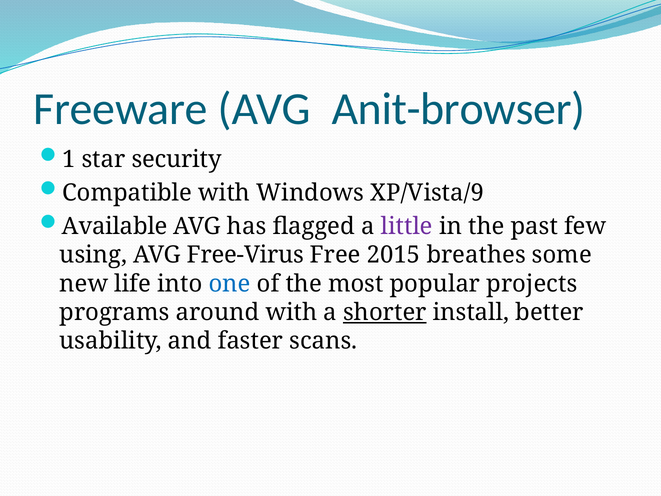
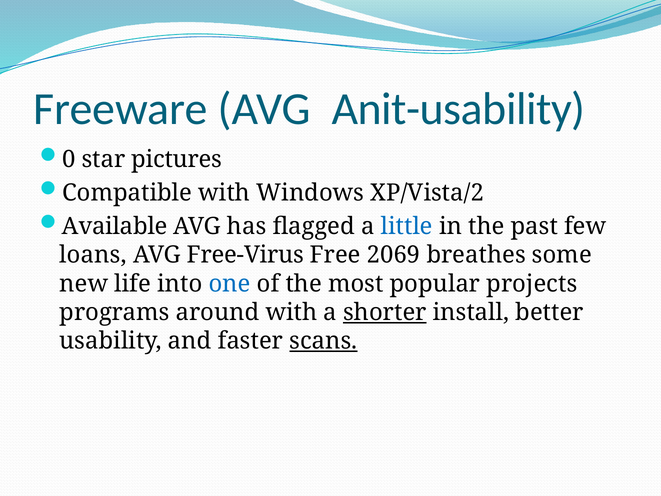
Anit-browser: Anit-browser -> Anit-usability
1: 1 -> 0
security: security -> pictures
XP/Vista/9: XP/Vista/9 -> XP/Vista/2
little colour: purple -> blue
using: using -> loans
2015: 2015 -> 2069
scans underline: none -> present
